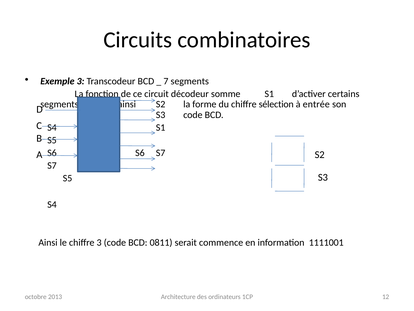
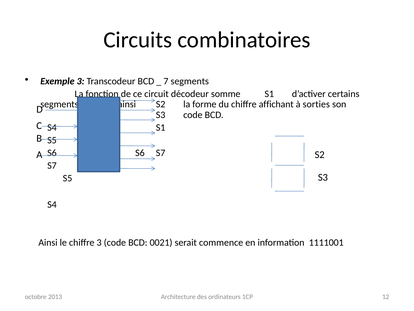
chiffre sélection: sélection -> affichant
entrée: entrée -> sorties
0811: 0811 -> 0021
